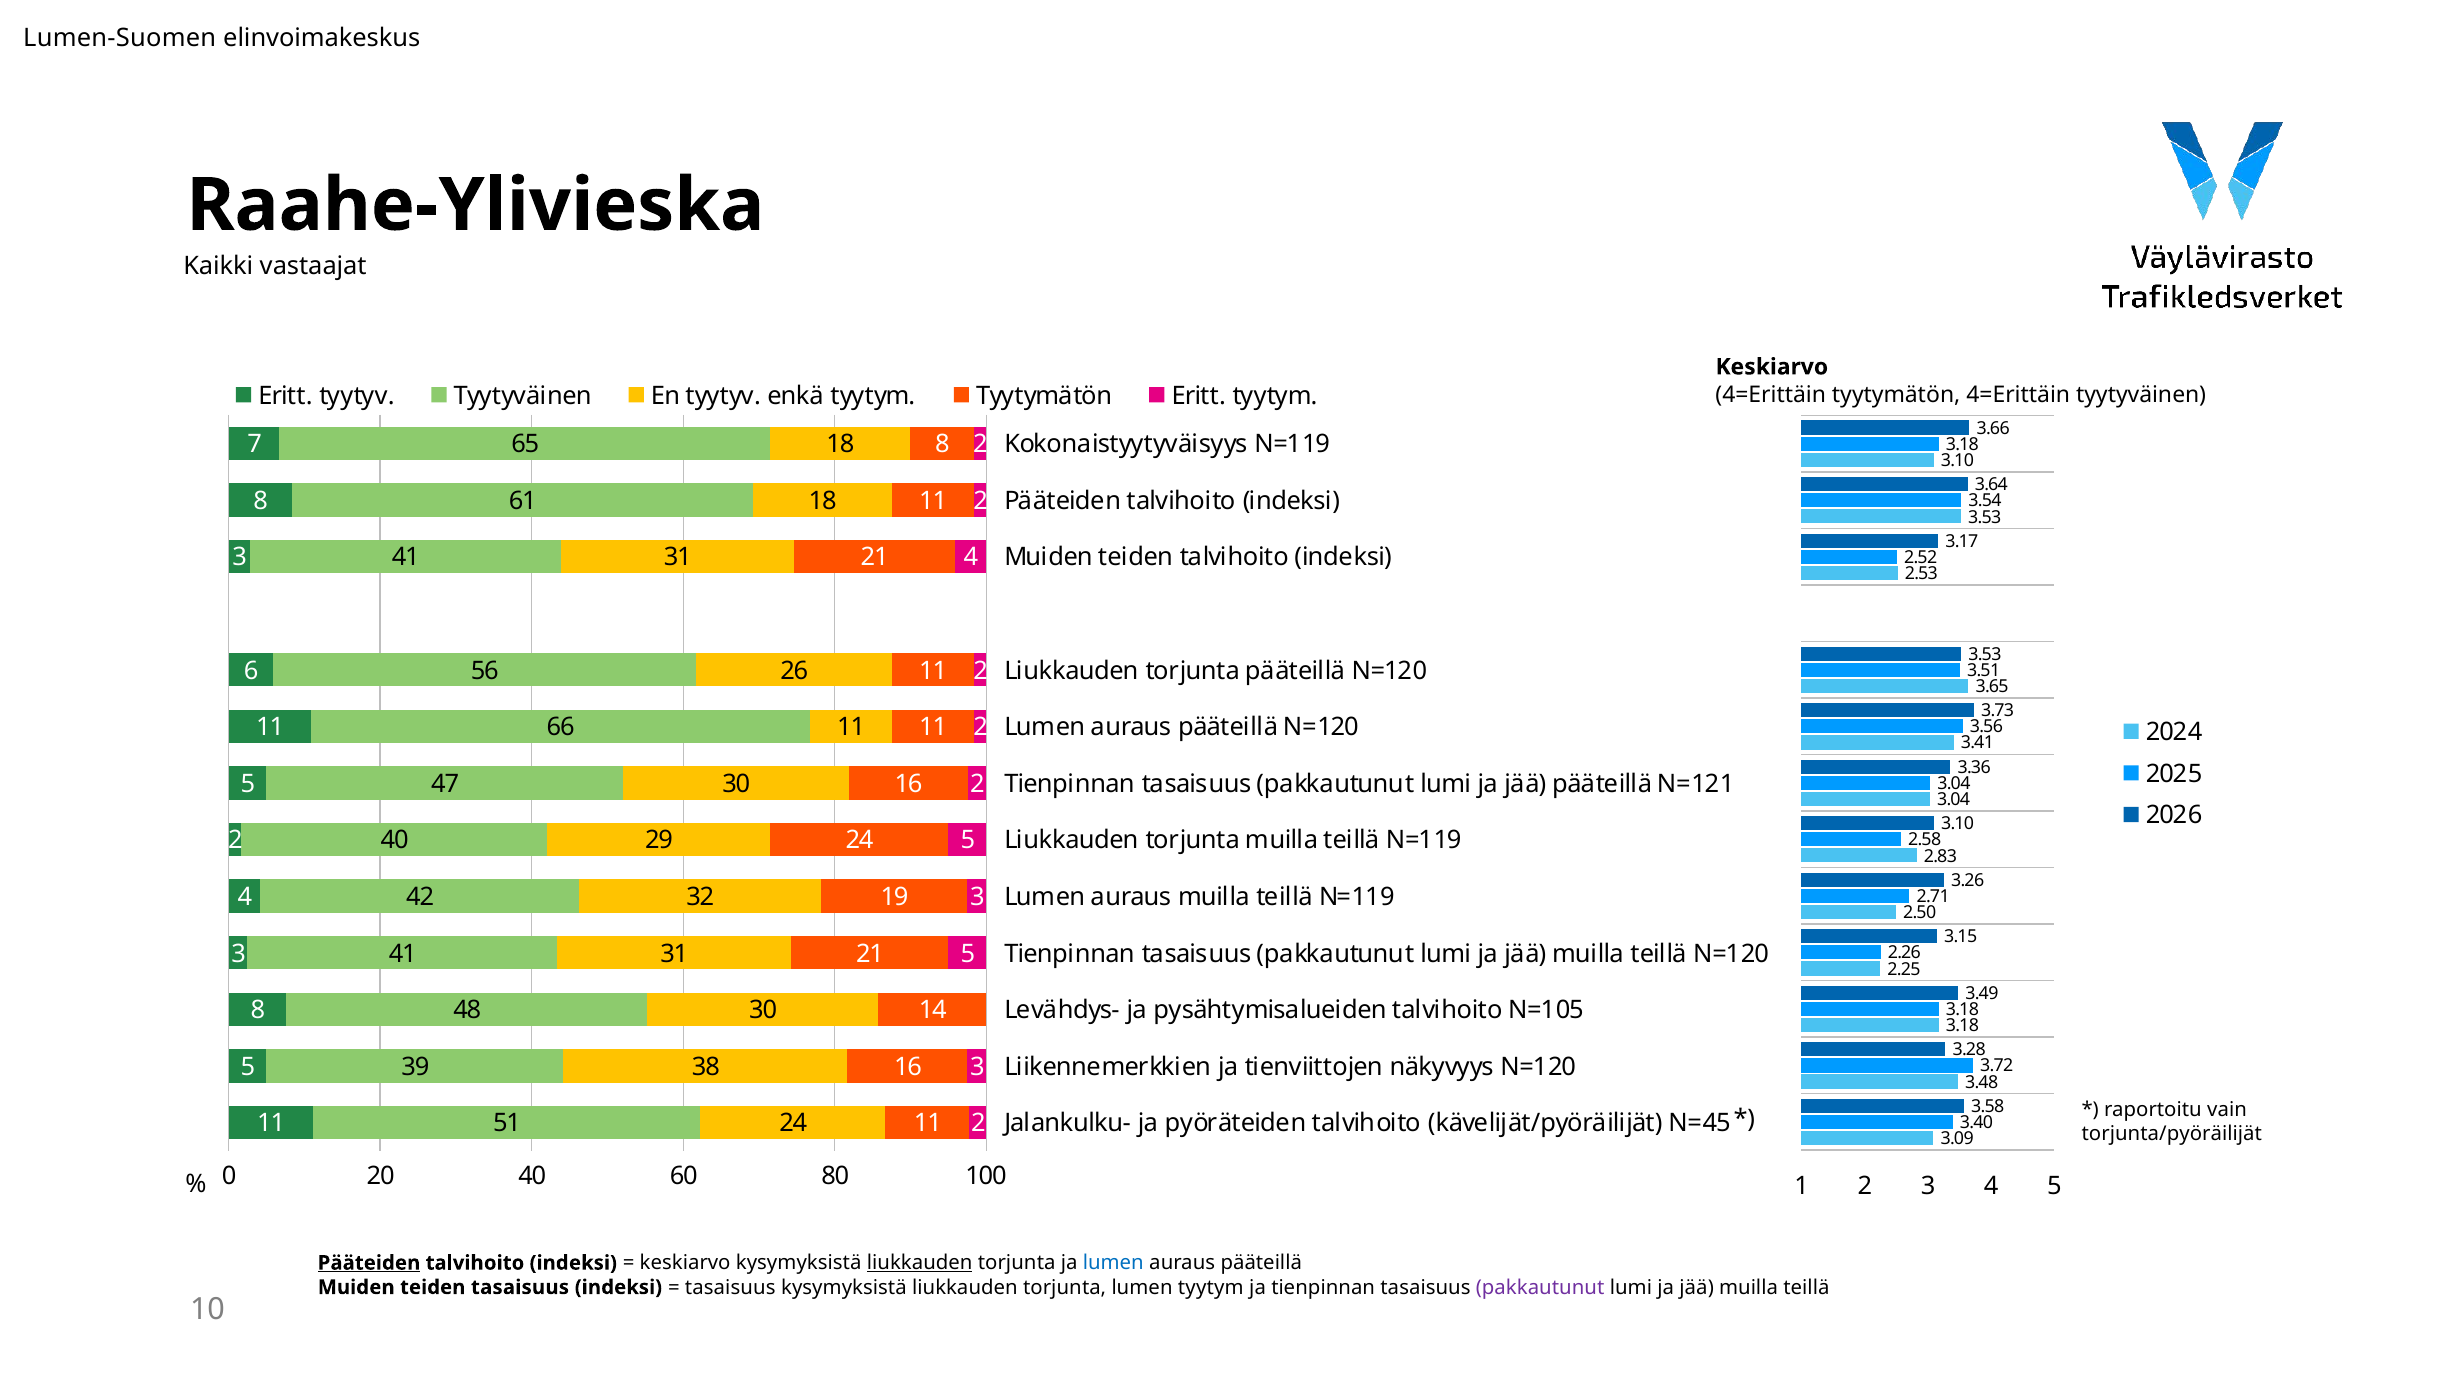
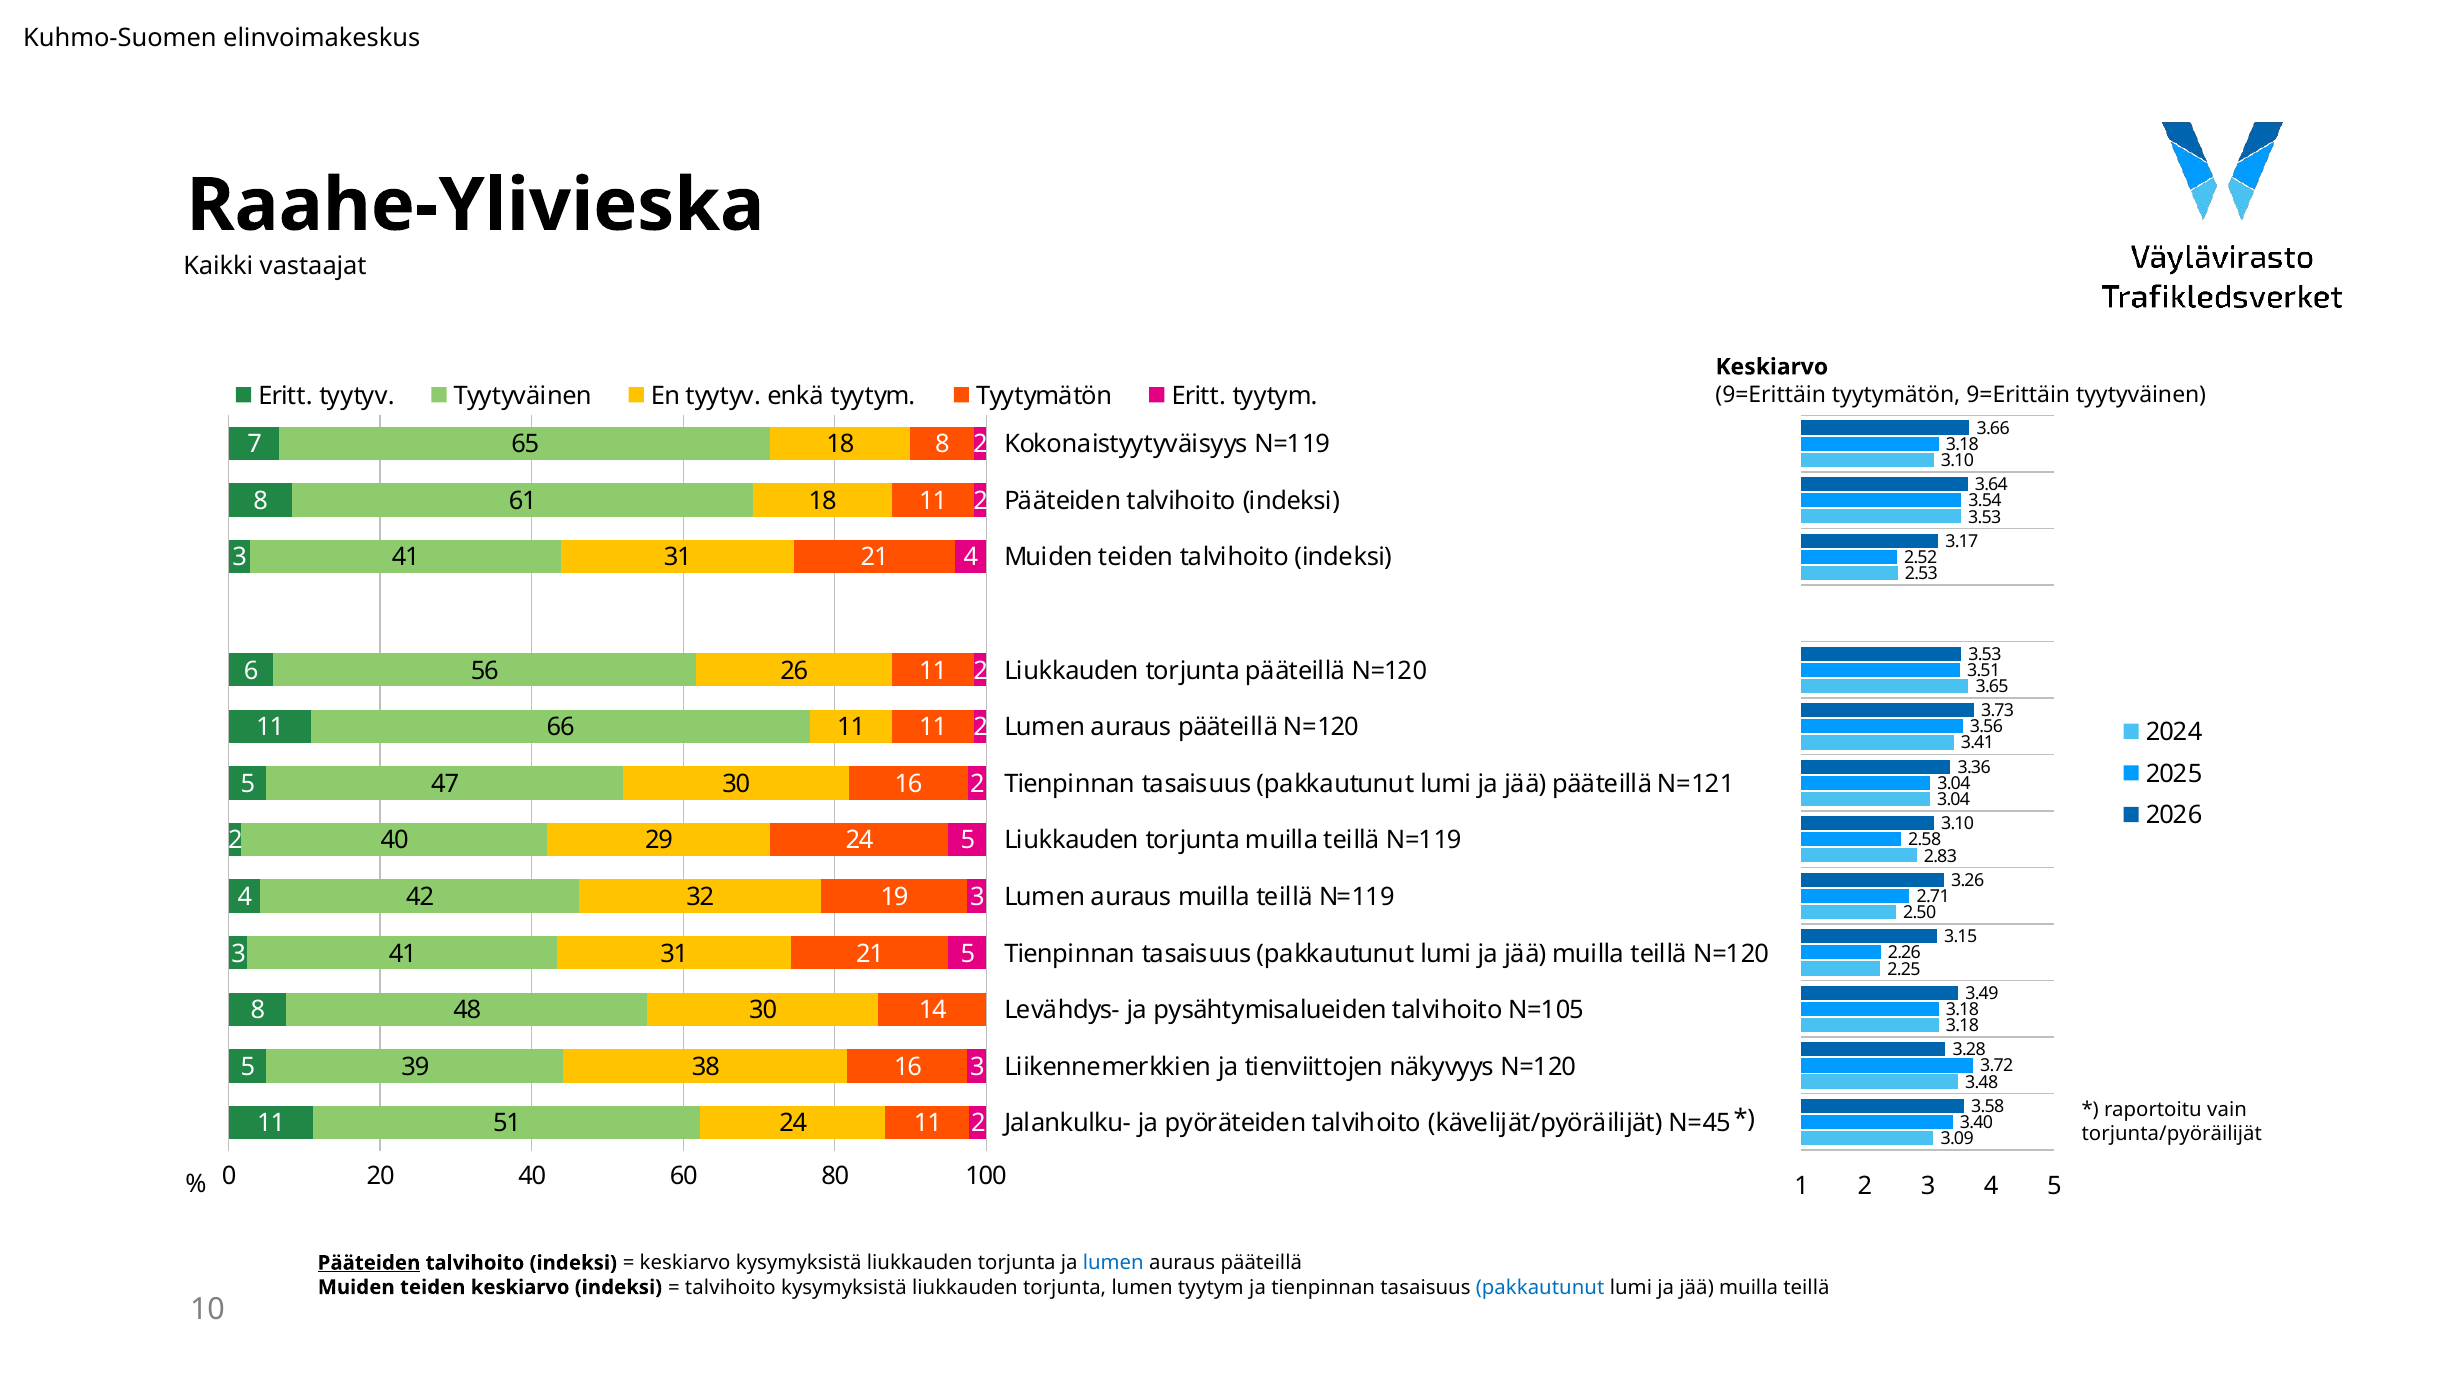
Lumen-Suomen: Lumen-Suomen -> Kuhmo-Suomen
4=Erittäin at (1771, 395): 4=Erittäin -> 9=Erittäin
tyytymätön 4=Erittäin: 4=Erittäin -> 9=Erittäin
liukkauden at (920, 1263) underline: present -> none
teiden tasaisuus: tasaisuus -> keskiarvo
tasaisuus at (730, 1287): tasaisuus -> talvihoito
pakkautunut at (1540, 1287) colour: purple -> blue
